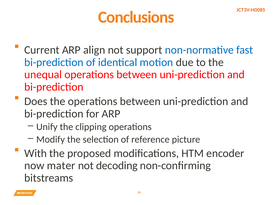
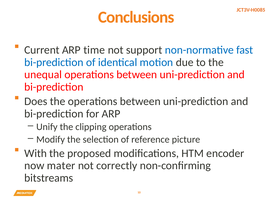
align: align -> time
decoding: decoding -> correctly
